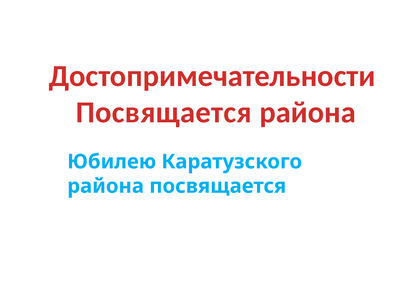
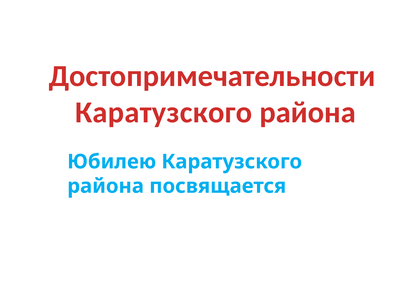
Посвящается at (164, 113): Посвящается -> Каратузского
